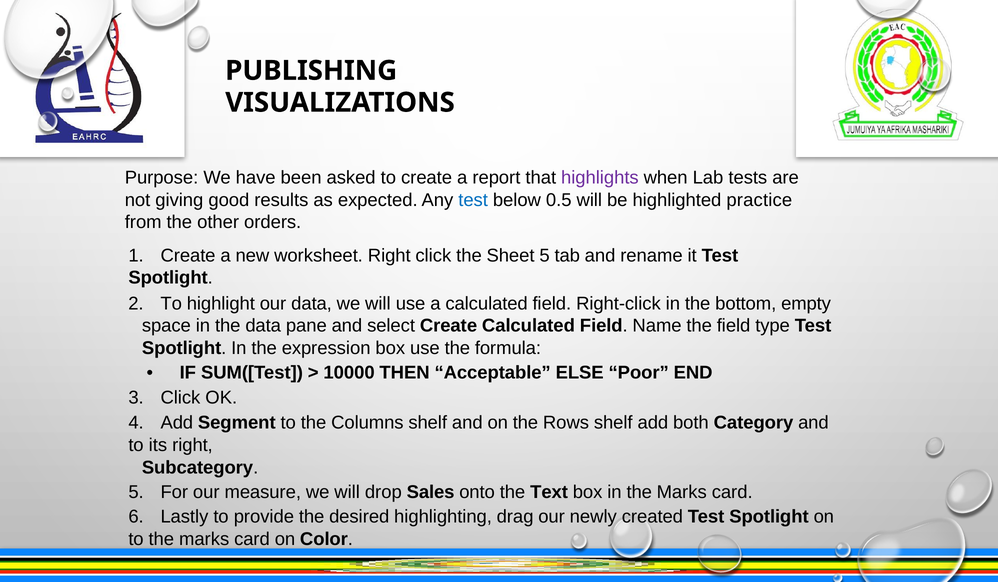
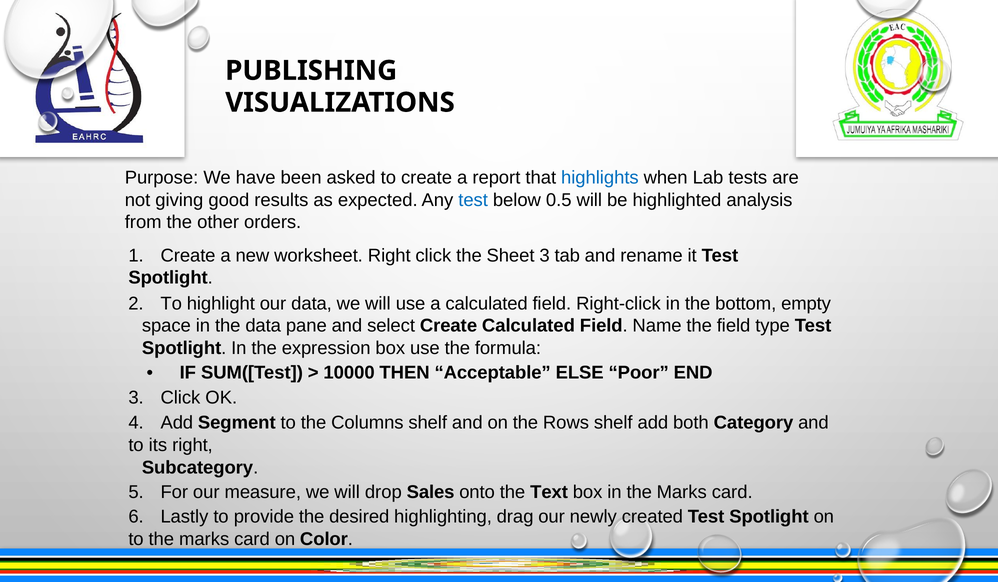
highlights colour: purple -> blue
practice: practice -> analysis
Sheet 5: 5 -> 3
